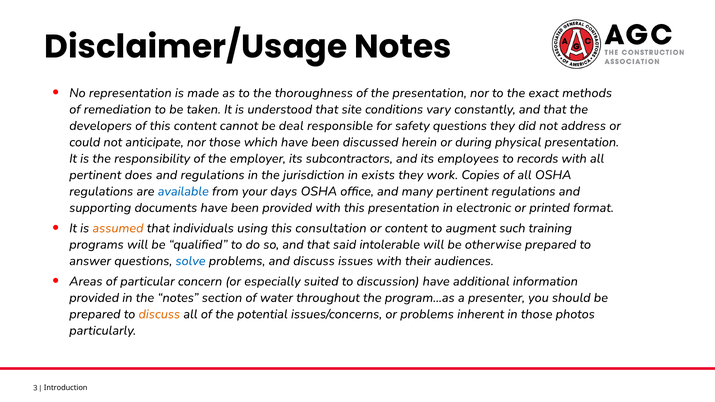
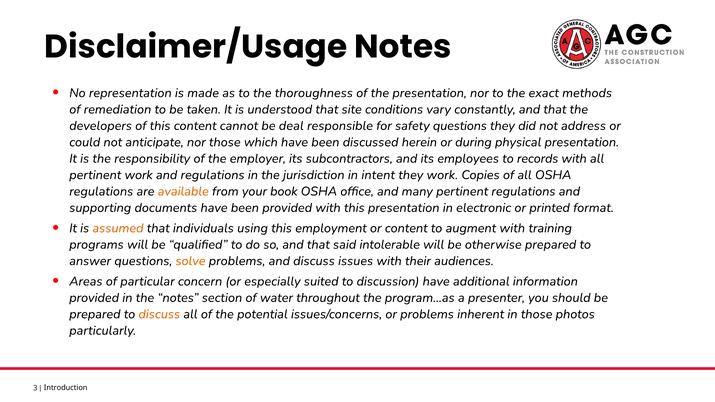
pertinent does: does -> work
exists: exists -> intent
available colour: blue -> orange
days: days -> book
consultation: consultation -> employment
augment such: such -> with
solve colour: blue -> orange
